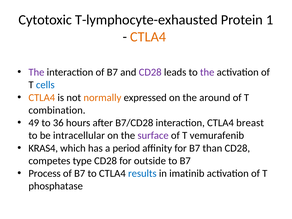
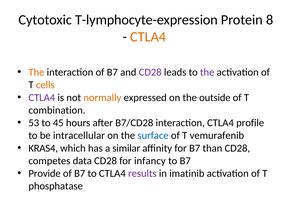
T-lymphocyte-exhausted: T-lymphocyte-exhausted -> T-lymphocyte-expression
1: 1 -> 8
The at (36, 72) colour: purple -> orange
cells colour: blue -> orange
CTLA4 at (42, 98) colour: orange -> purple
around: around -> outside
49: 49 -> 53
36: 36 -> 45
breast: breast -> profile
surface colour: purple -> blue
period: period -> similar
type: type -> data
outside: outside -> infancy
Process: Process -> Provide
results colour: blue -> purple
